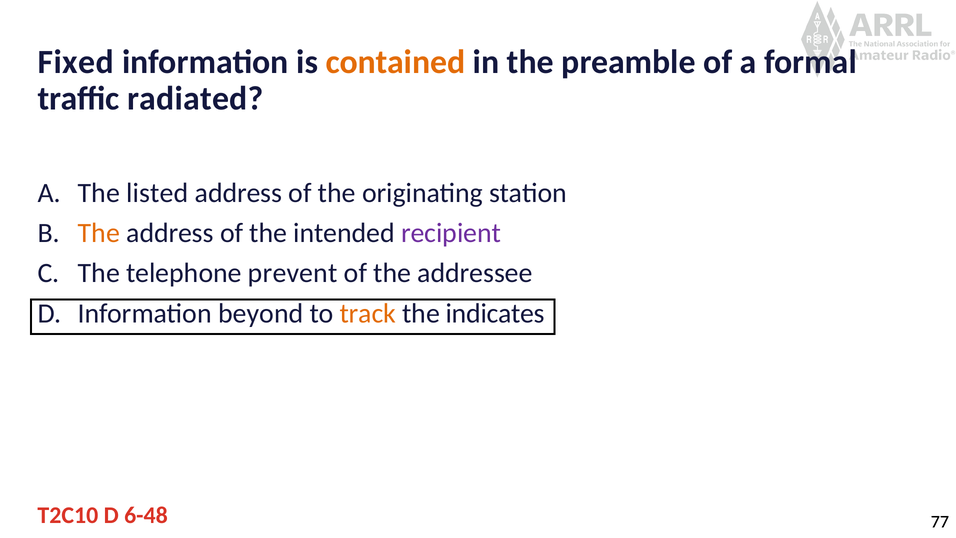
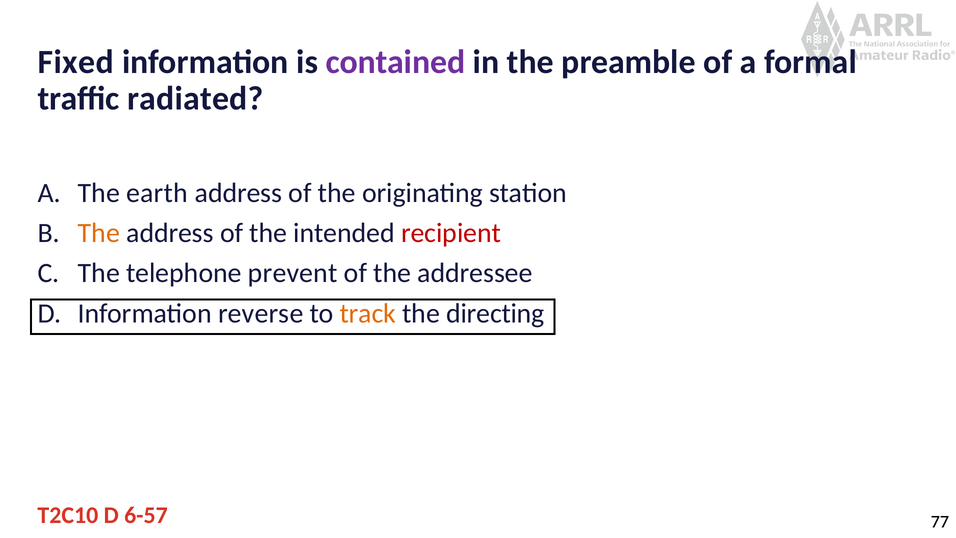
contained colour: orange -> purple
listed: listed -> earth
recipient colour: purple -> red
beyond: beyond -> reverse
indicates: indicates -> directing
6-48: 6-48 -> 6-57
